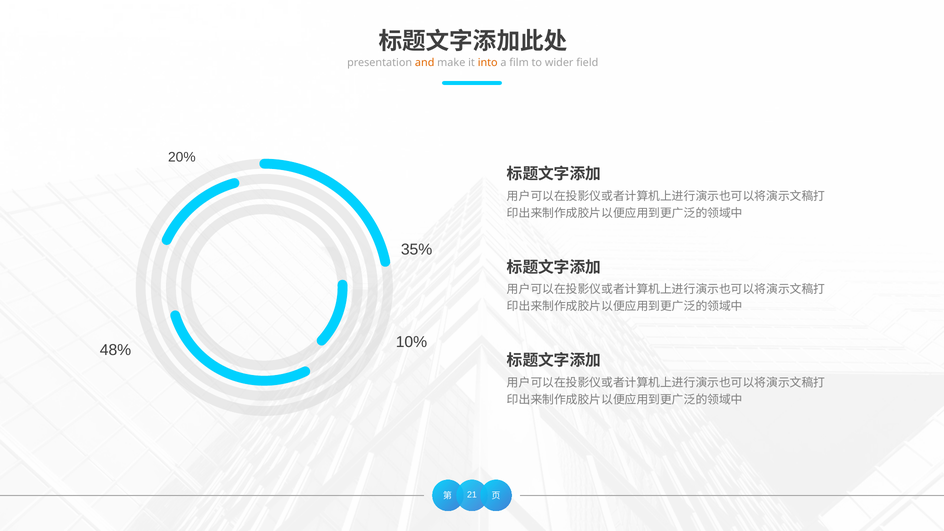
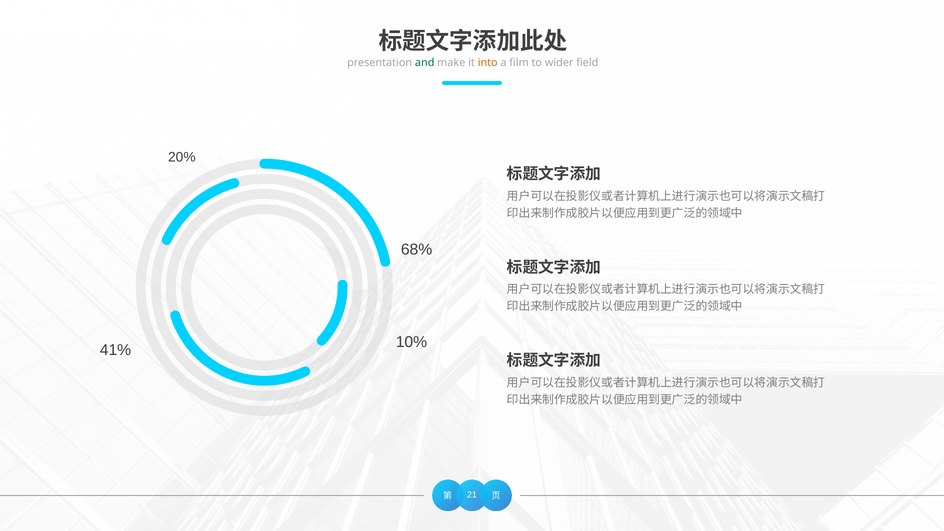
and colour: orange -> green
35%: 35% -> 68%
48%: 48% -> 41%
